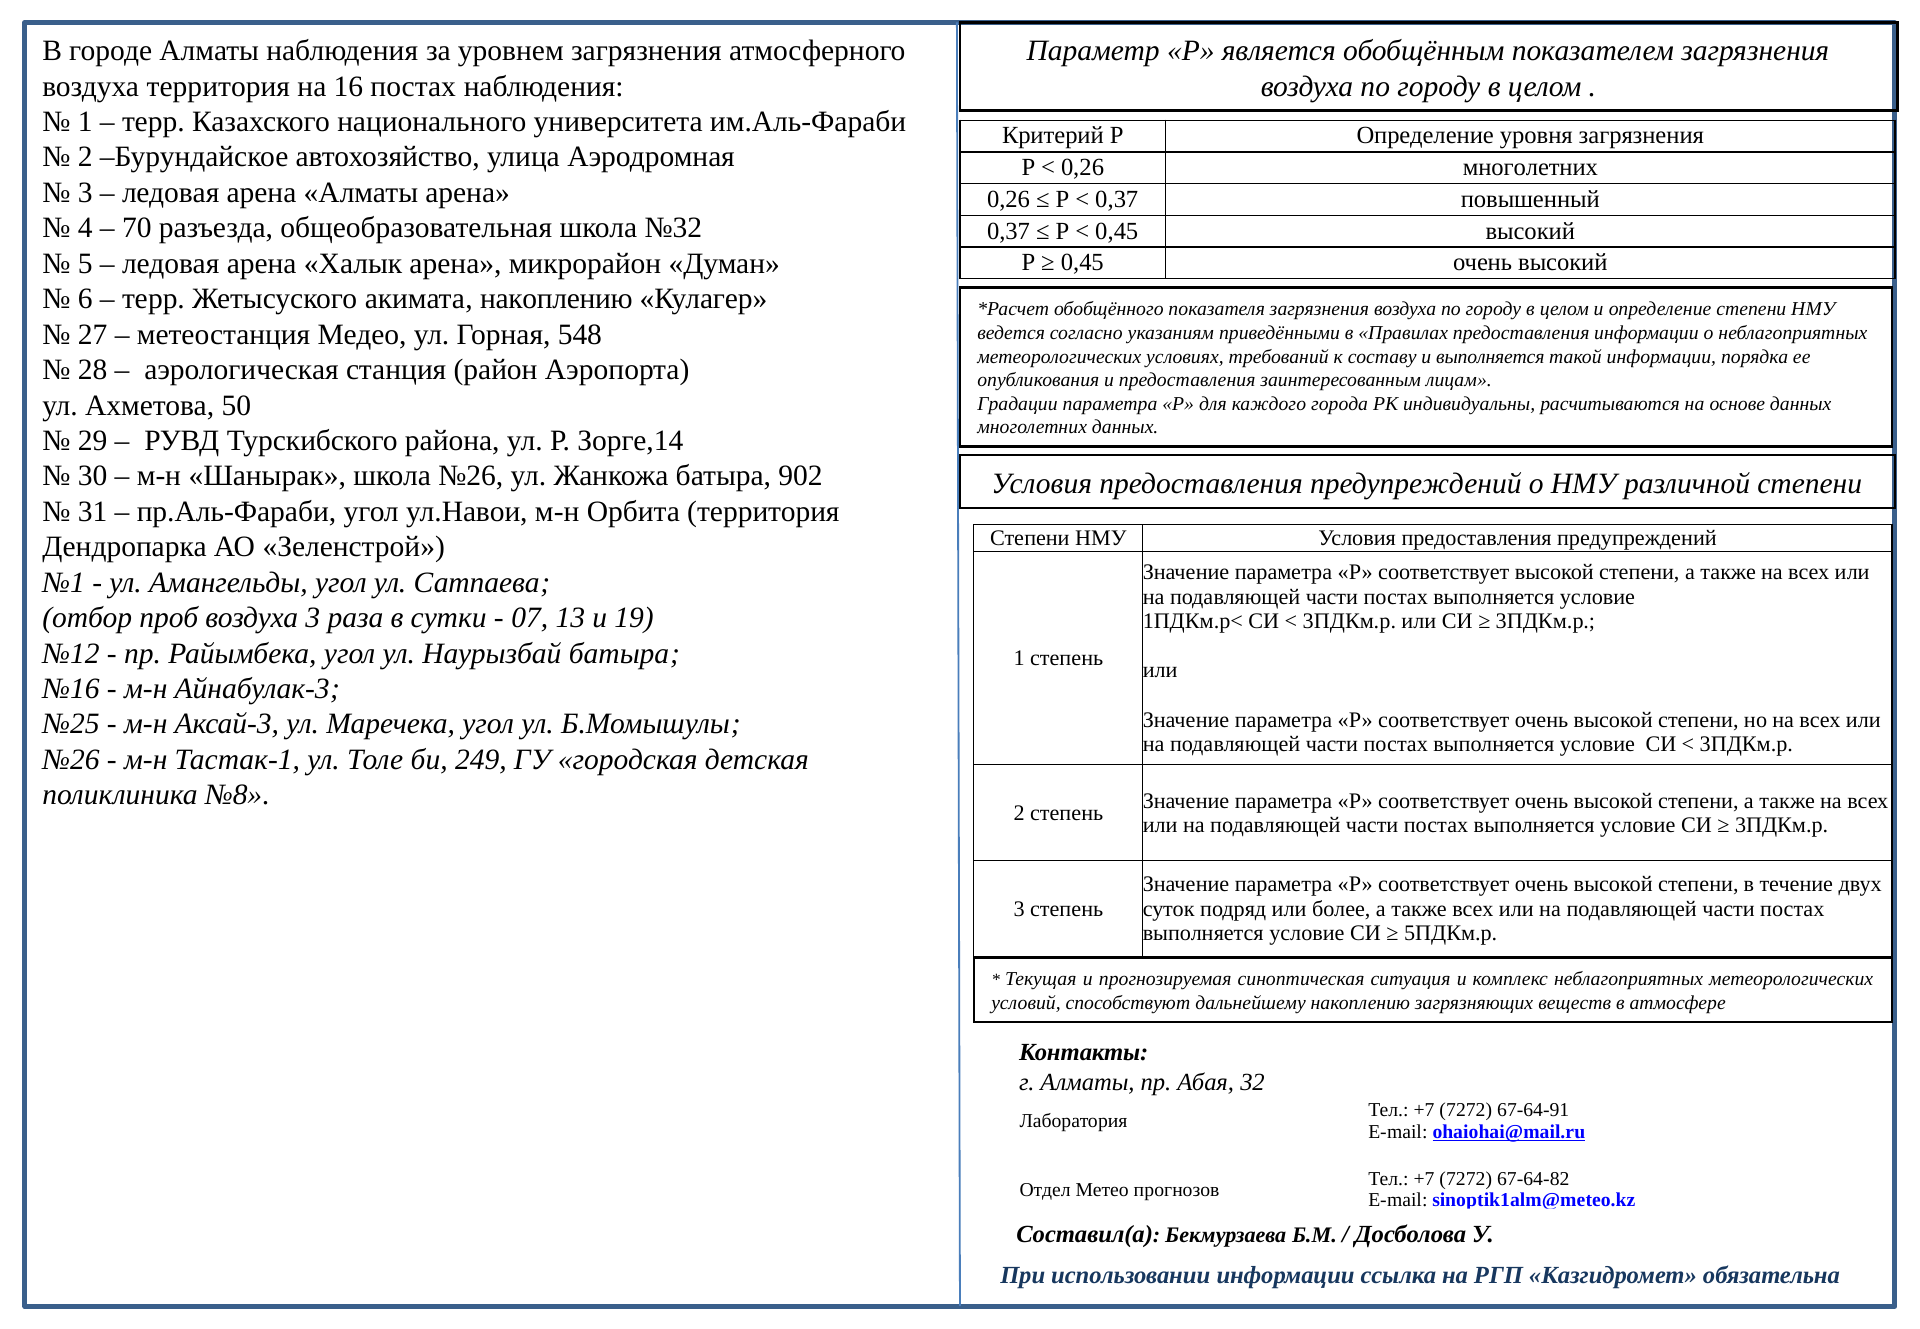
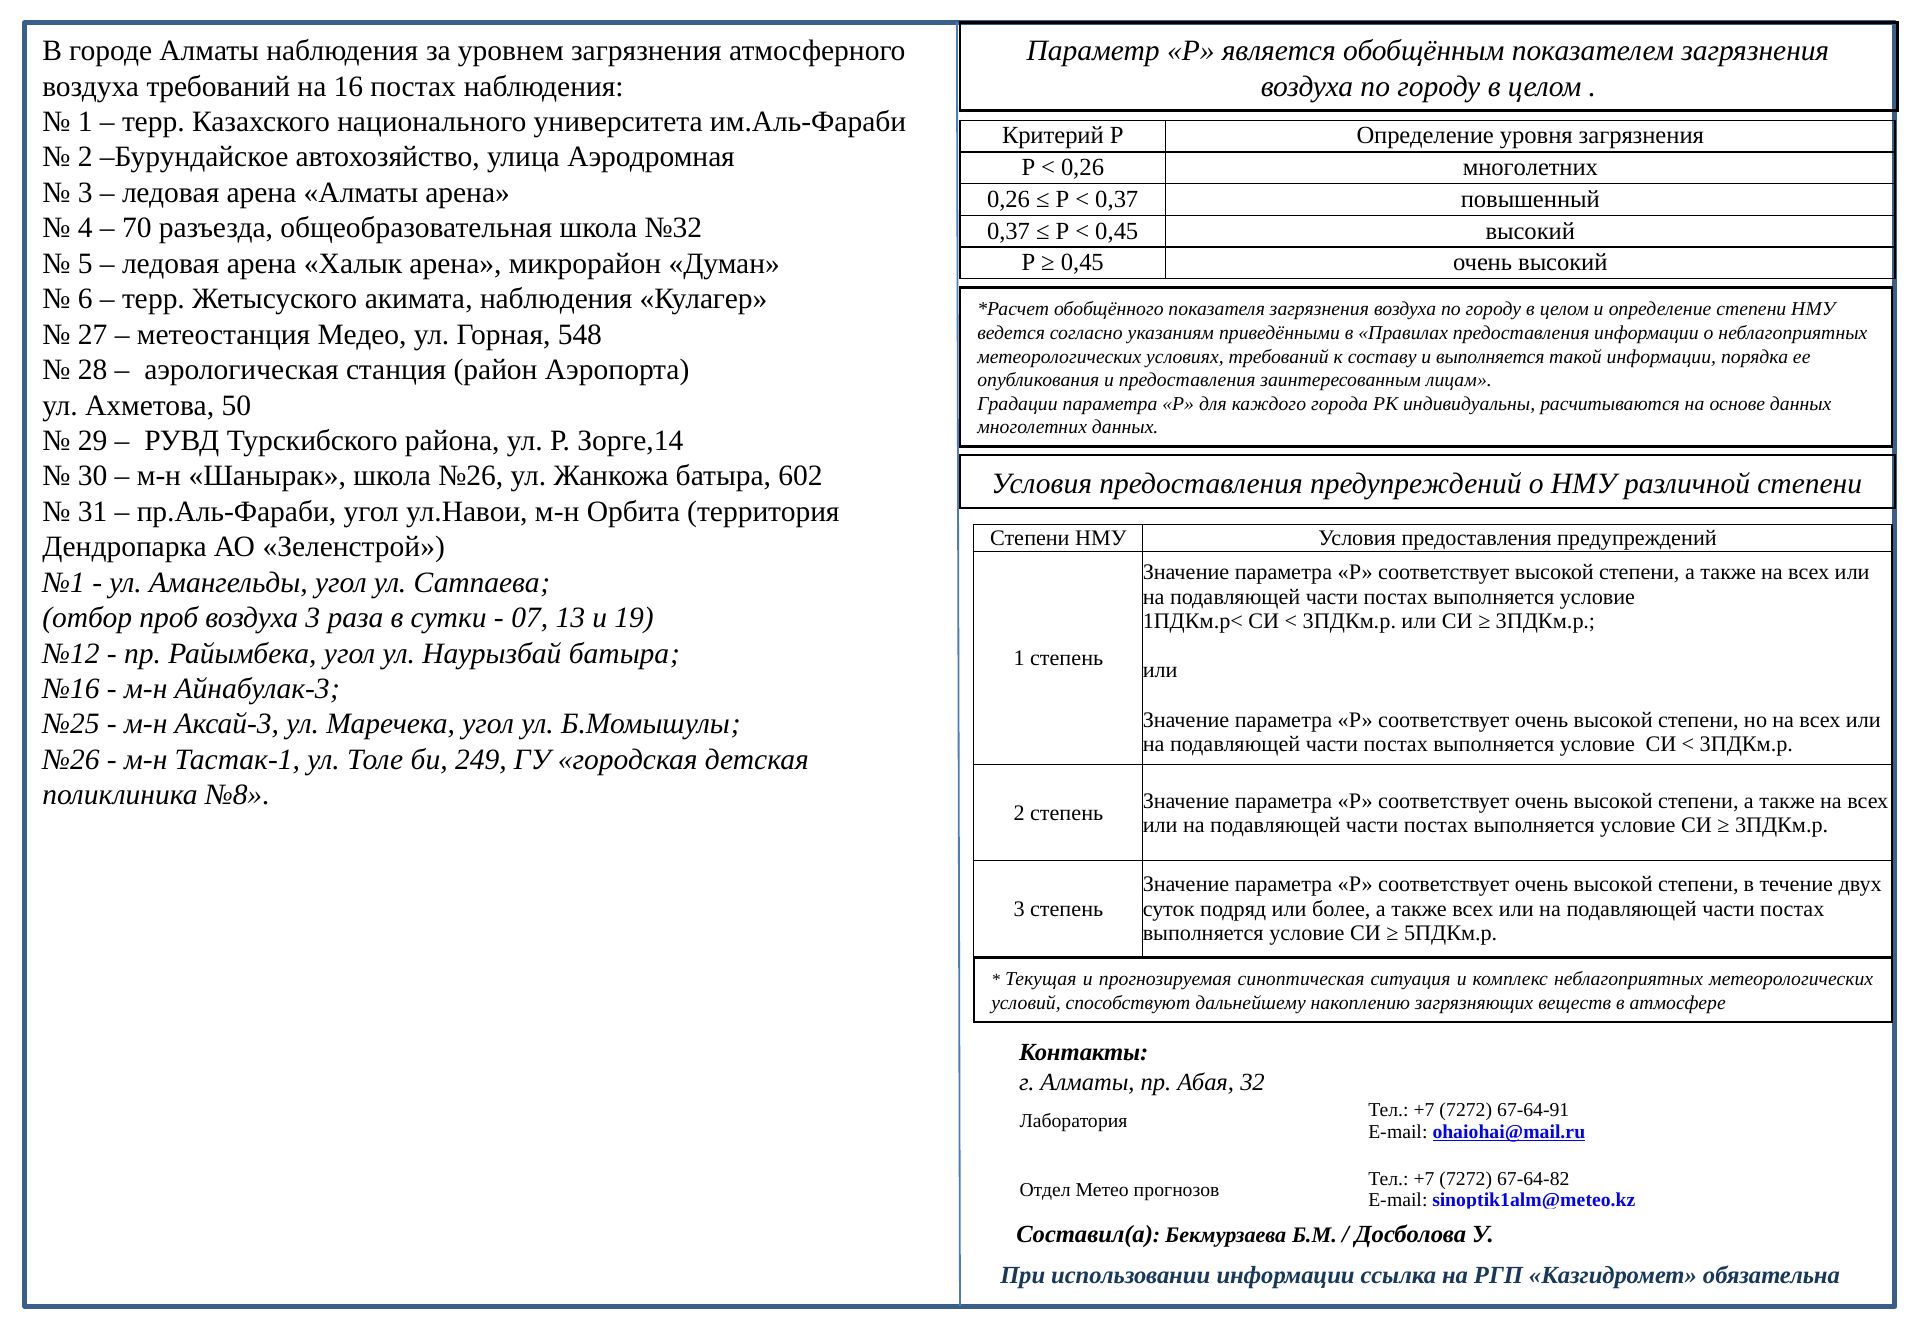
воздуха территория: территория -> требований
акимата накоплению: накоплению -> наблюдения
902: 902 -> 602
